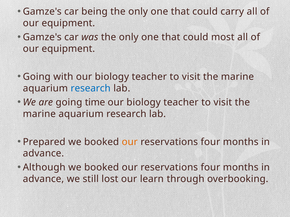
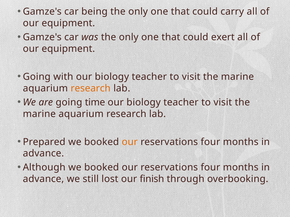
most: most -> exert
research at (91, 88) colour: blue -> orange
learn: learn -> finish
